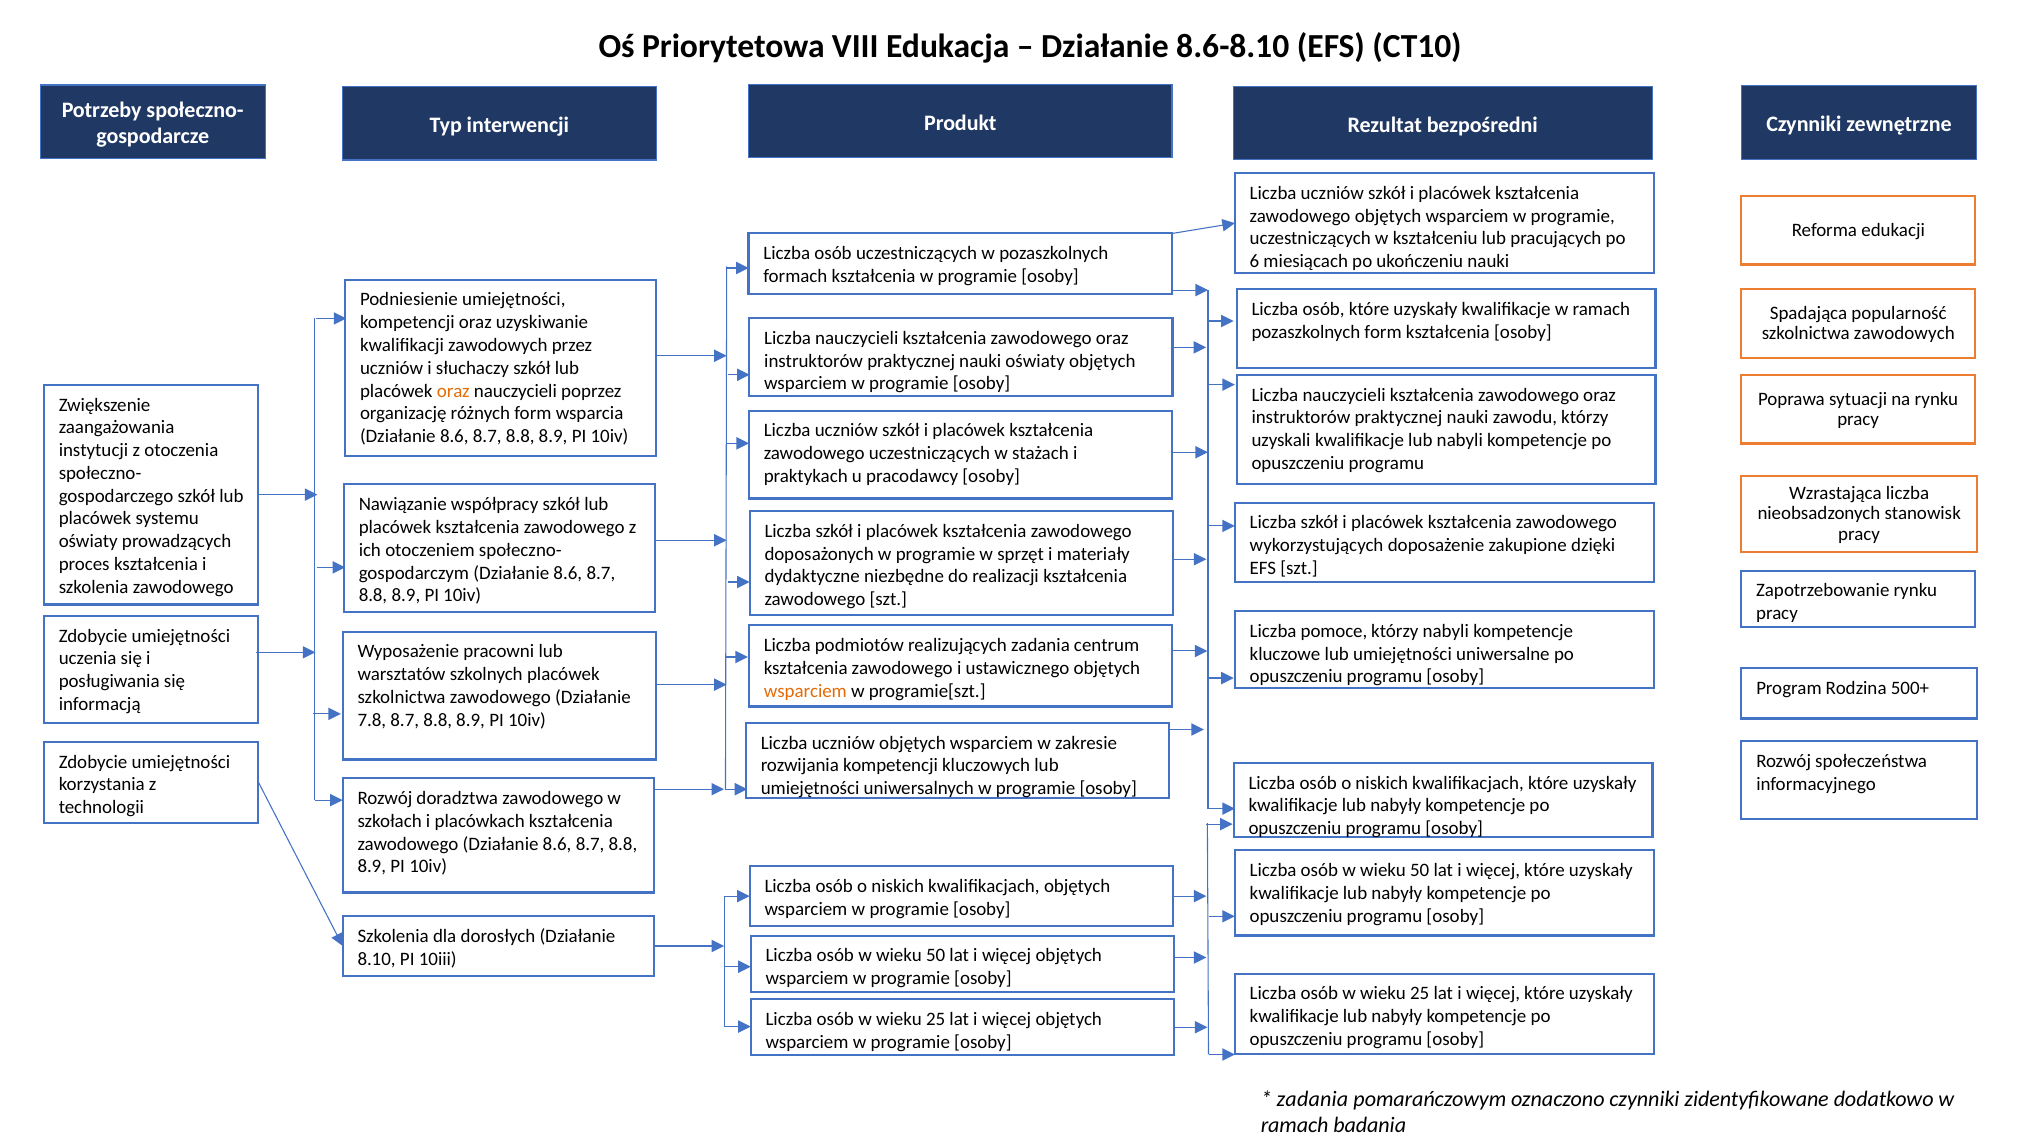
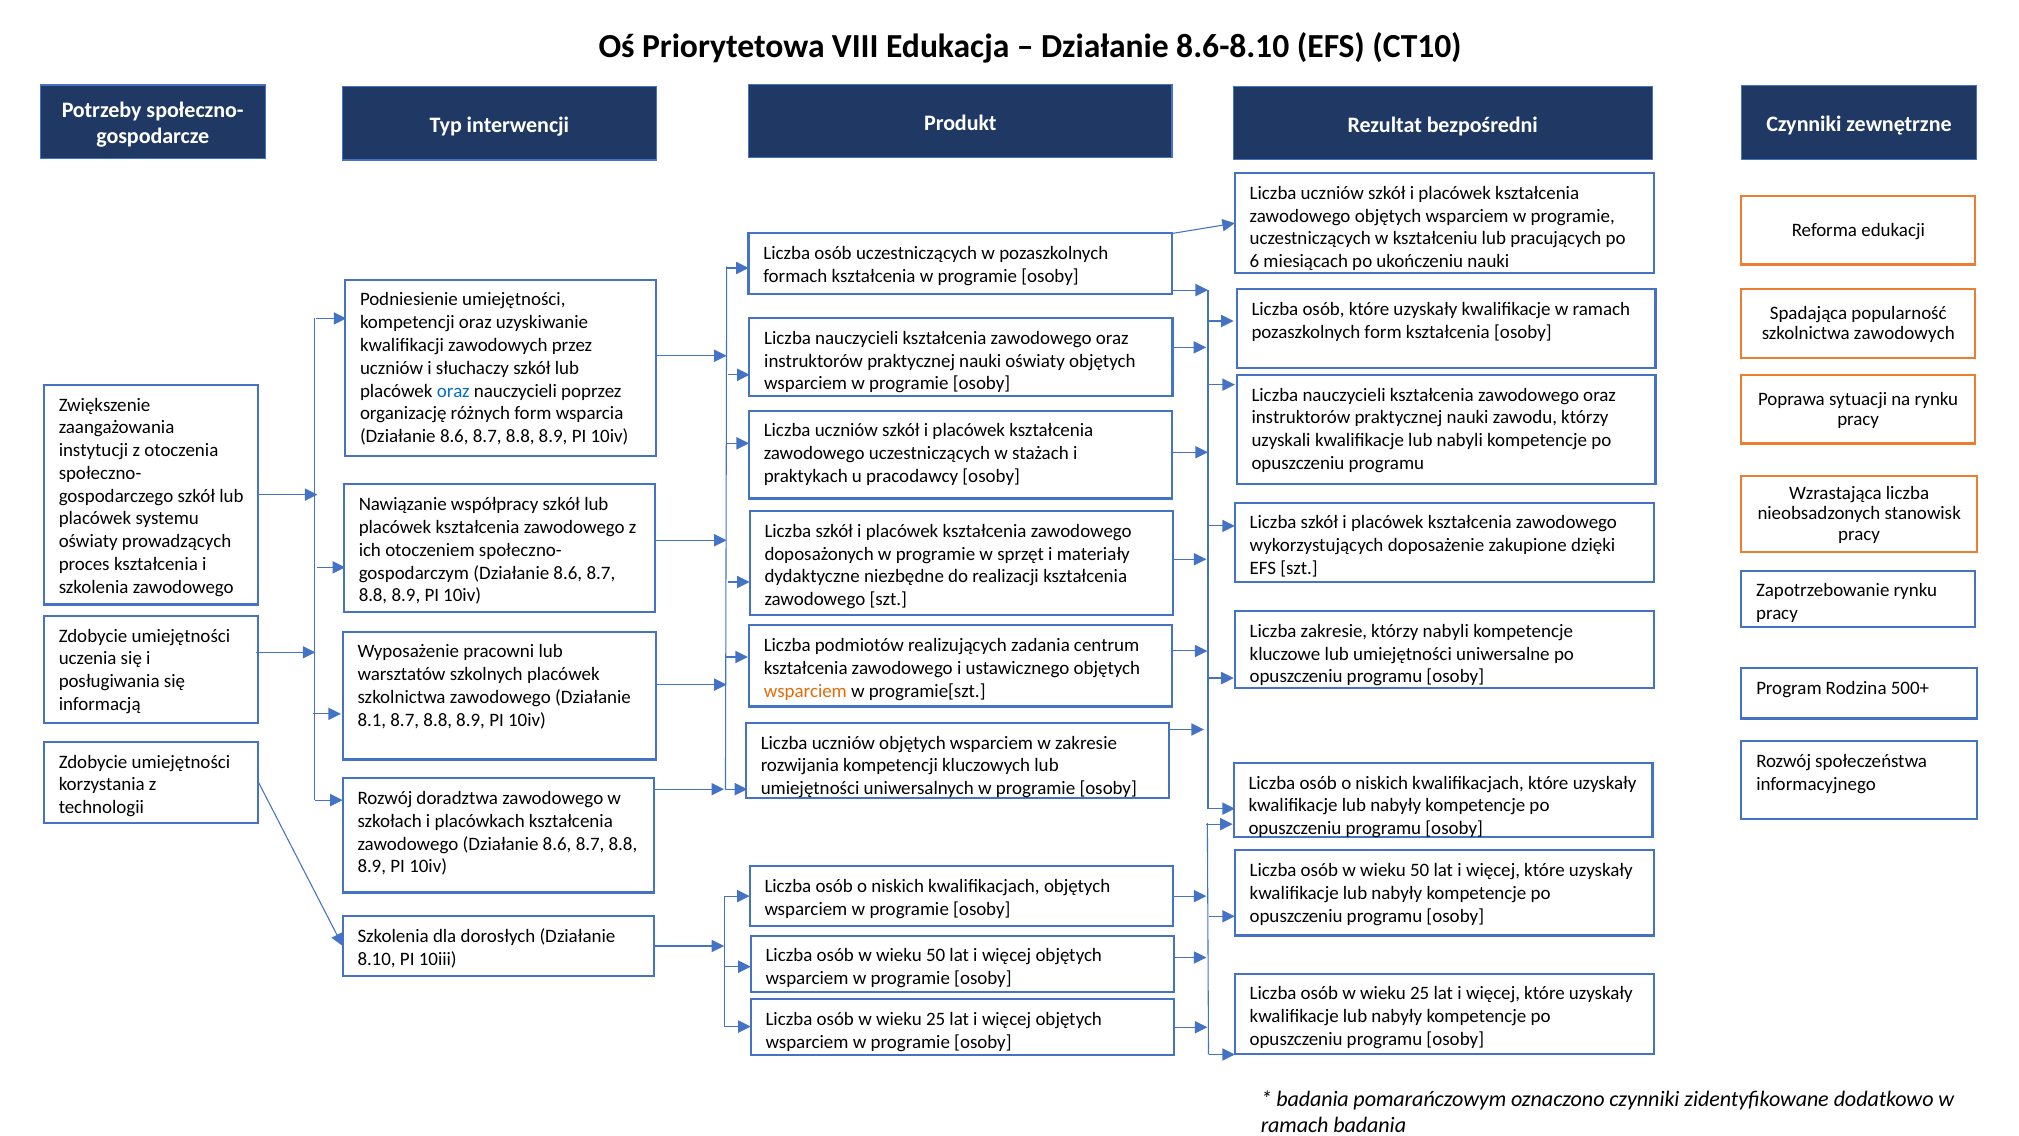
oraz at (453, 391) colour: orange -> blue
Liczba pomoce: pomoce -> zakresie
7.8: 7.8 -> 8.1
zadania at (1312, 1099): zadania -> badania
